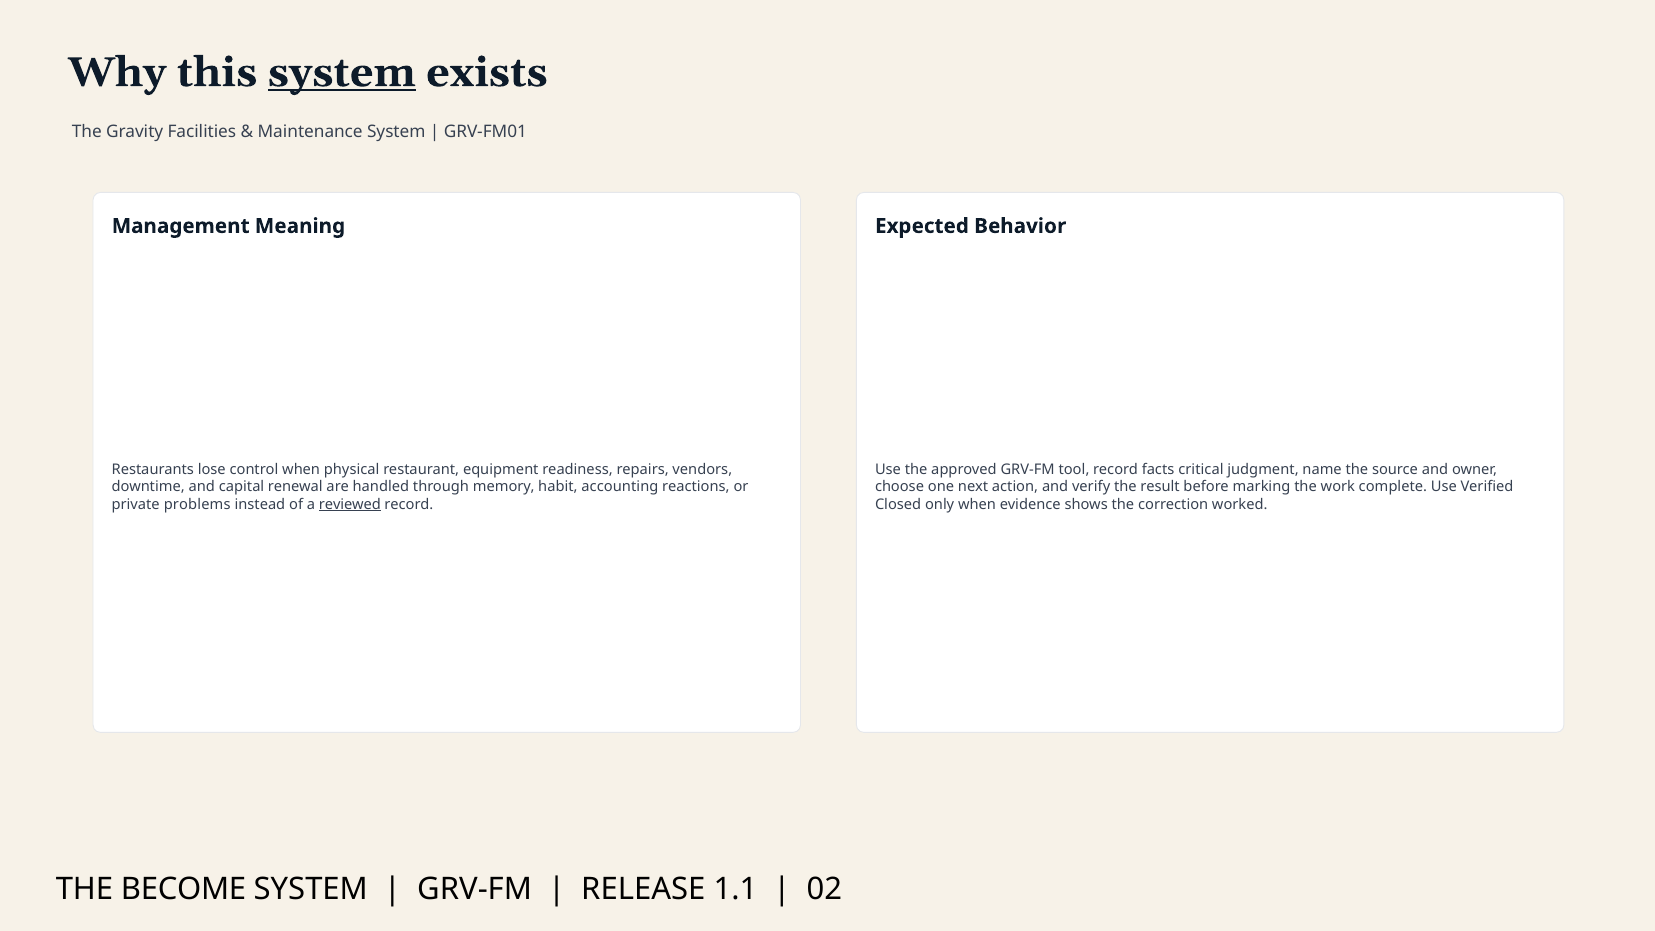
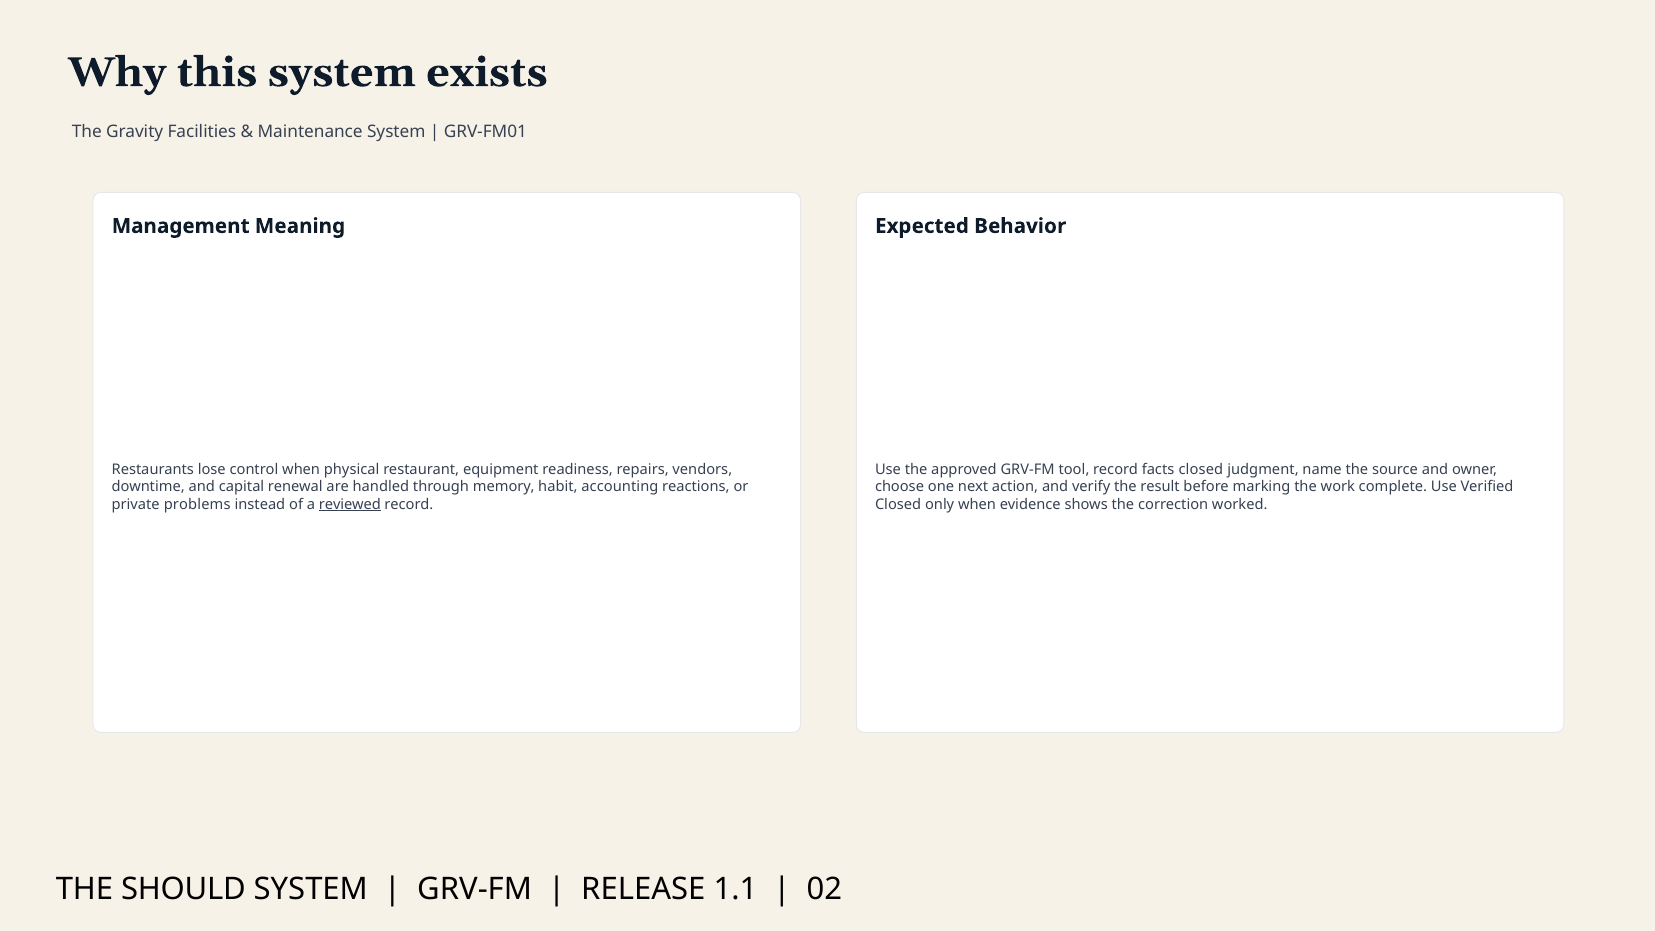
system at (342, 72) underline: present -> none
facts critical: critical -> closed
BECOME: BECOME -> SHOULD
